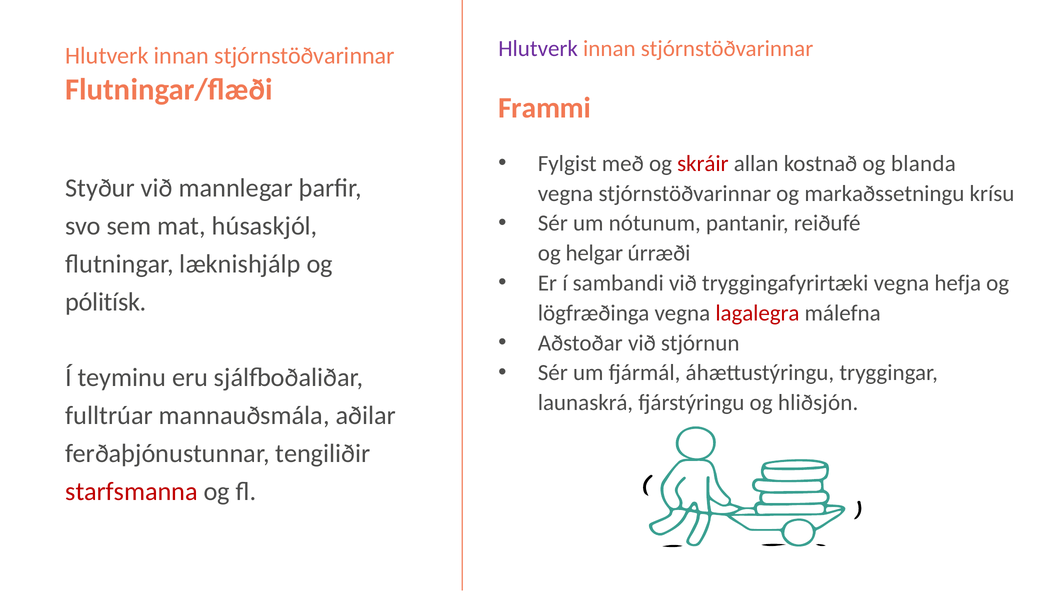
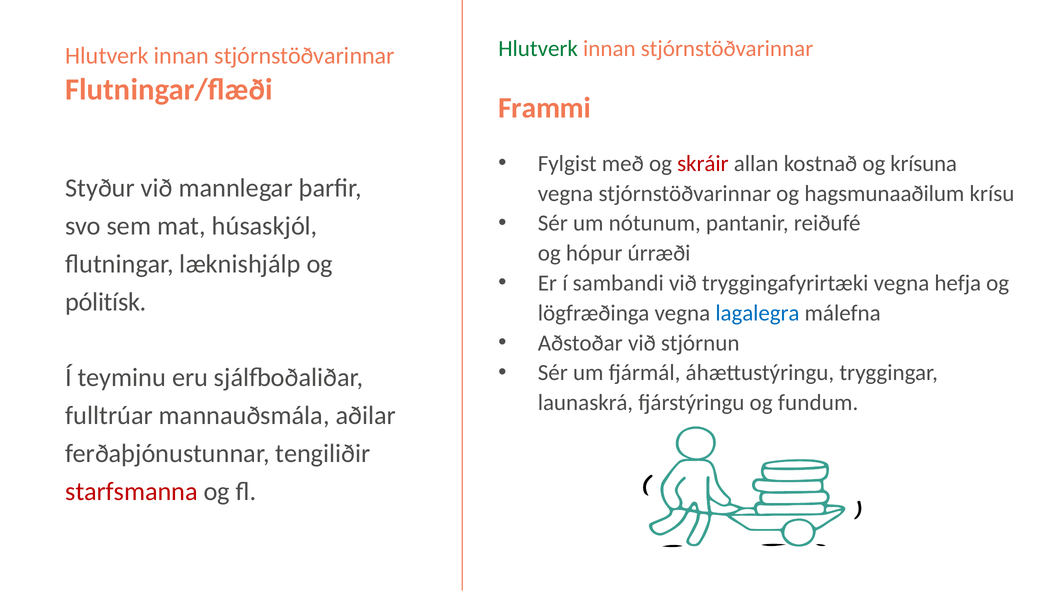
Hlutverk at (538, 48) colour: purple -> green
blanda: blanda -> krísuna
markaðssetningu: markaðssetningu -> hagsmunaaðilum
helgar: helgar -> hópur
lagalegra colour: red -> blue
hliðsjón: hliðsjón -> fundum
